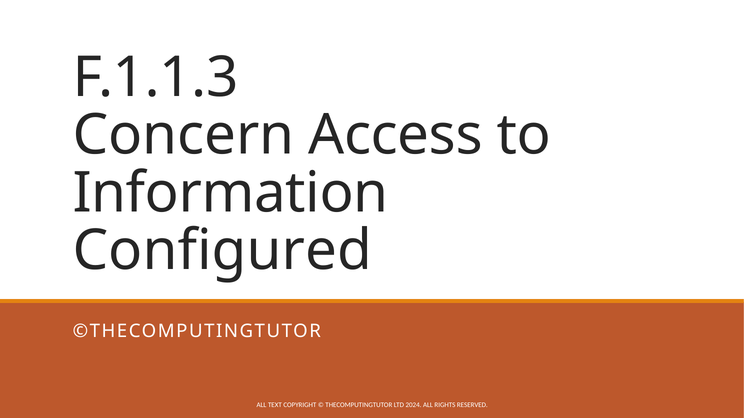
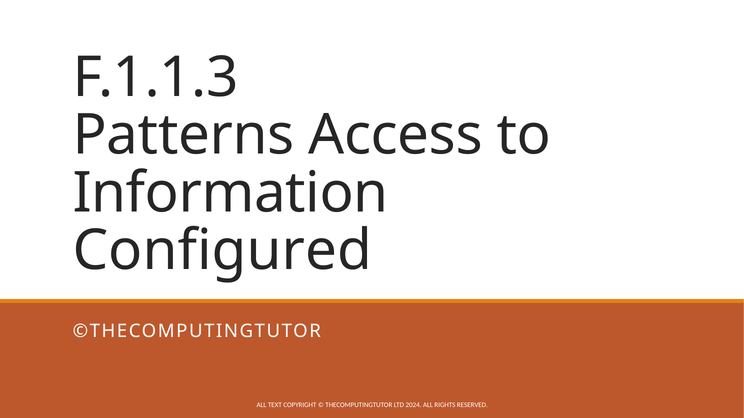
Concern: Concern -> Patterns
